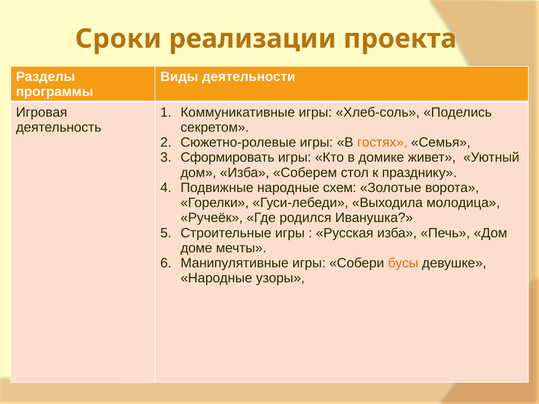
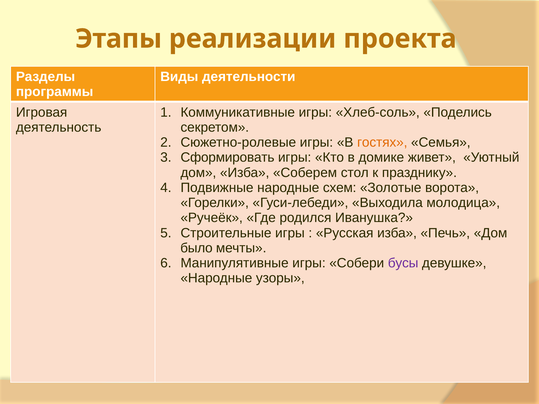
Сроки: Сроки -> Этапы
доме: доме -> было
бусы colour: orange -> purple
